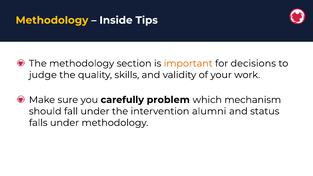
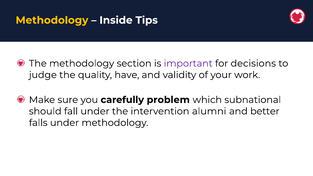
important colour: orange -> purple
skills: skills -> have
mechanism: mechanism -> subnational
status: status -> better
